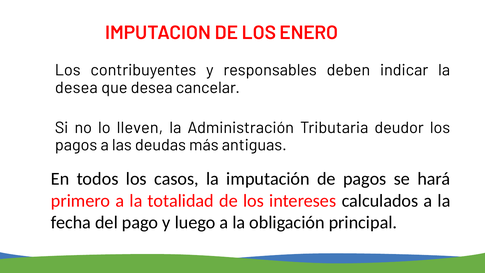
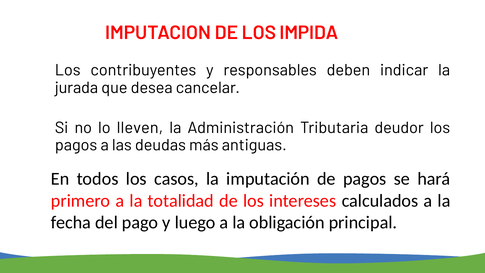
ENERO: ENERO -> IMPIDA
desea at (76, 88): desea -> jurada
